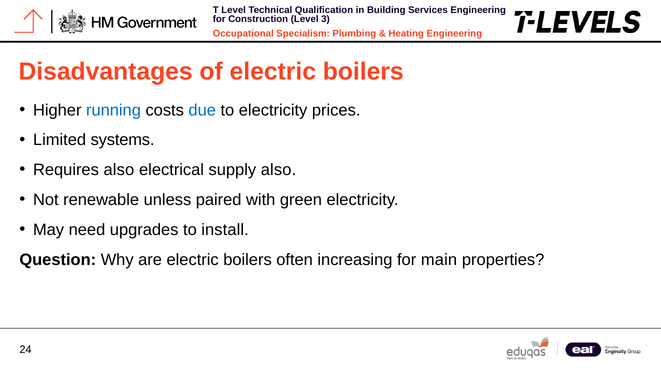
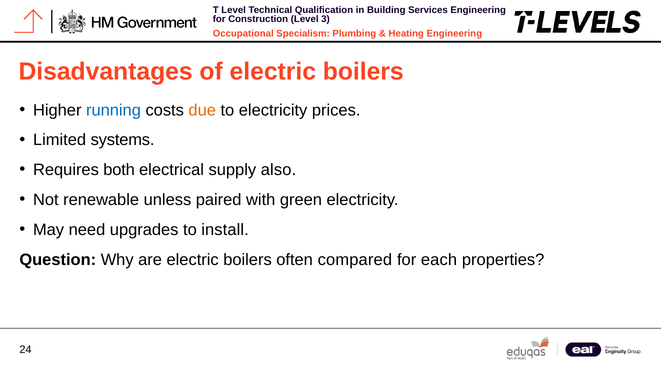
due colour: blue -> orange
Requires also: also -> both
increasing: increasing -> compared
main: main -> each
